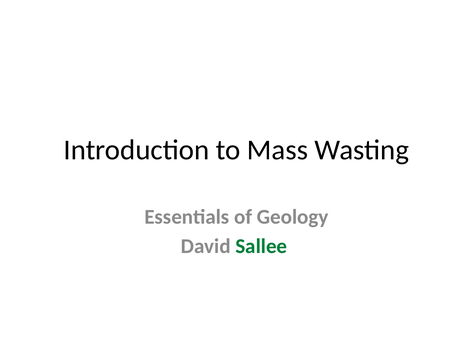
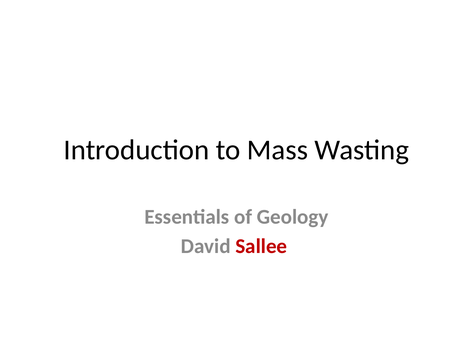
Sallee colour: green -> red
